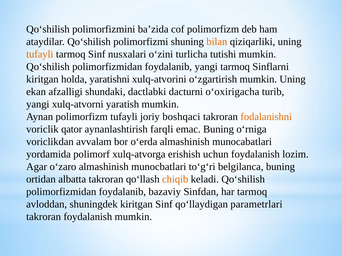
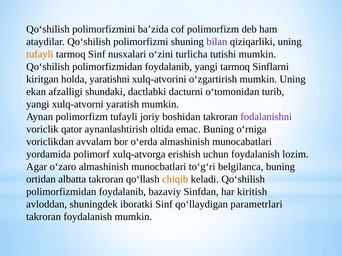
bilan colour: orange -> purple
o‘oxirigacha: o‘oxirigacha -> o‘tomonidan
boshqaci: boshqaci -> boshidan
fodalanishni colour: orange -> purple
farqli: farqli -> oltida
har tarmoq: tarmoq -> kiritish
shuningdek kiritgan: kiritgan -> iboratki
